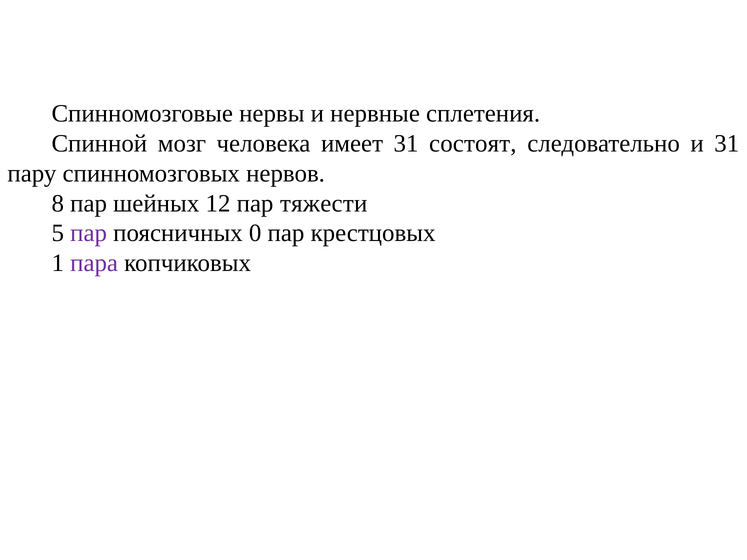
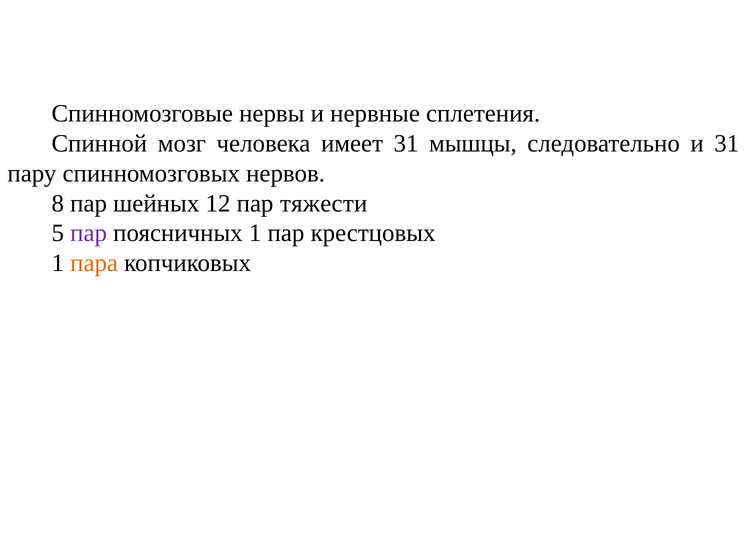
состоят: состоят -> мышцы
поясничных 0: 0 -> 1
пара colour: purple -> orange
